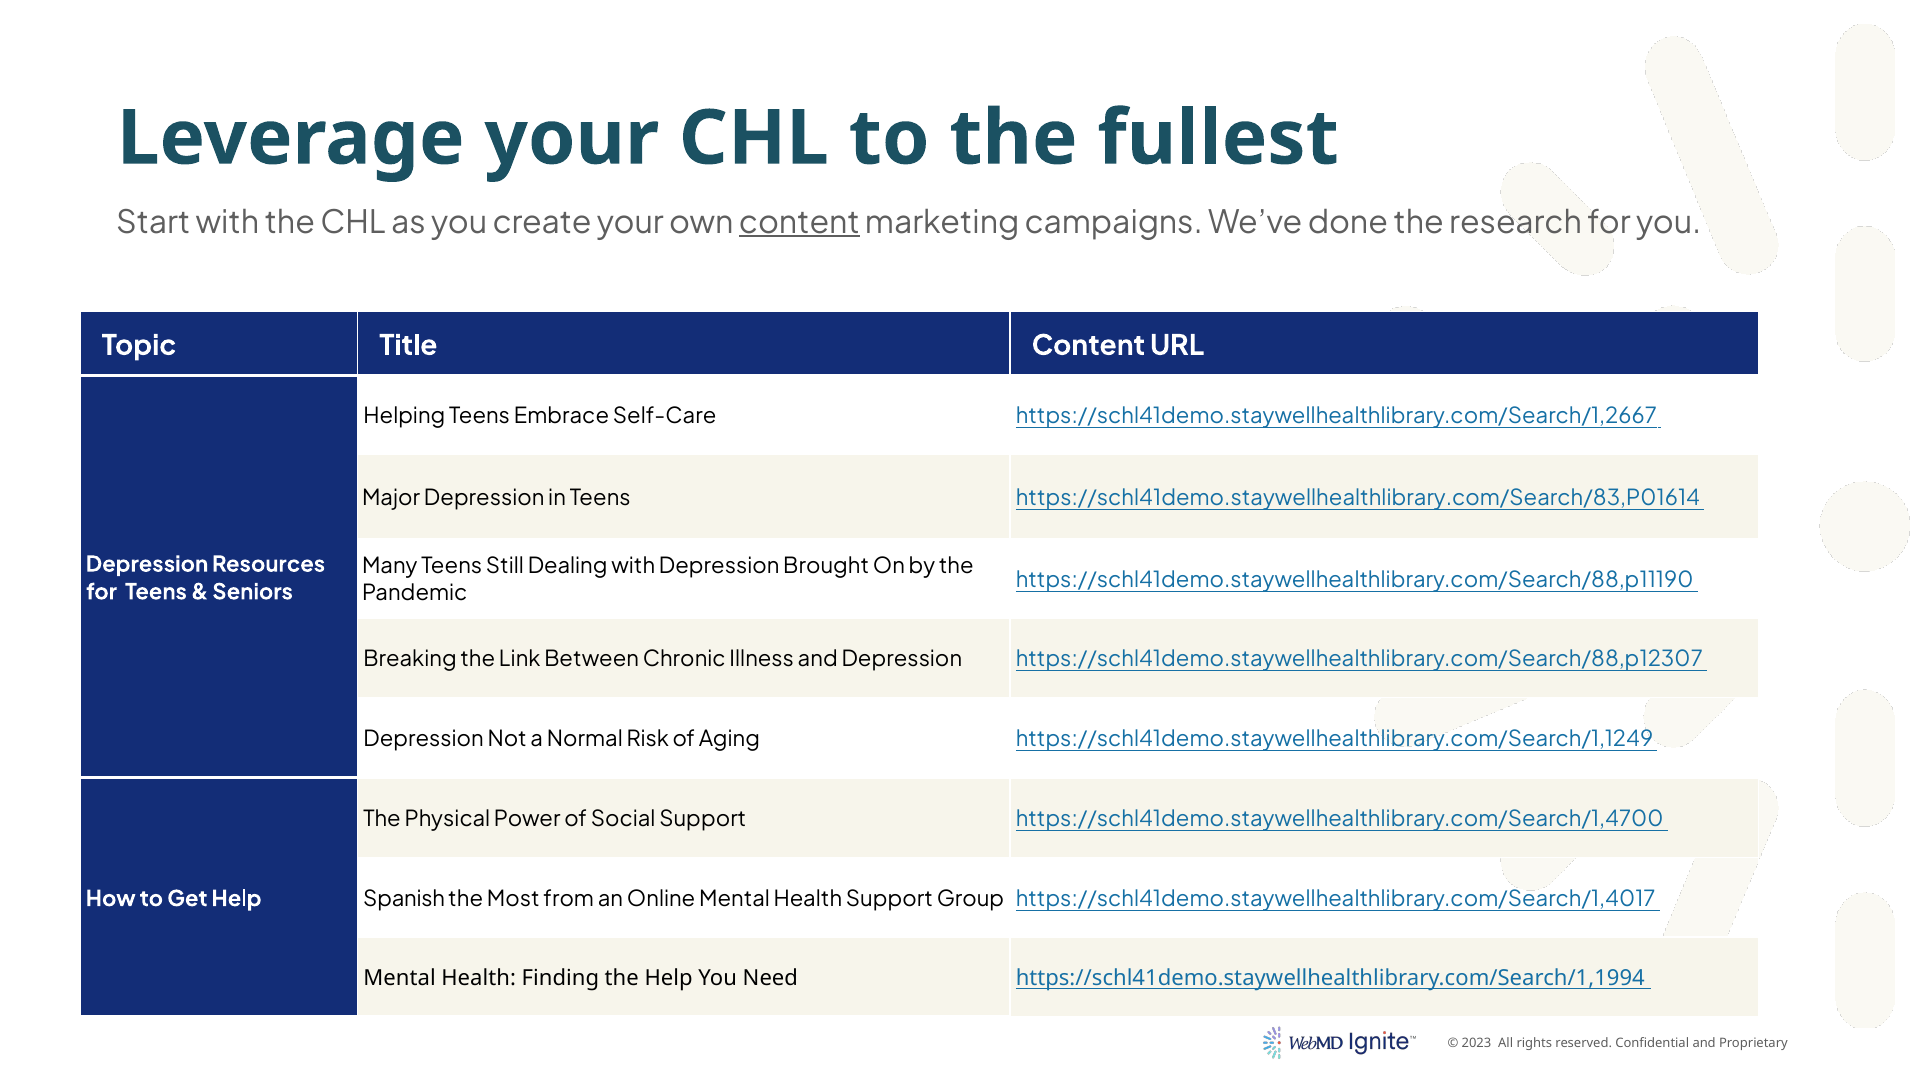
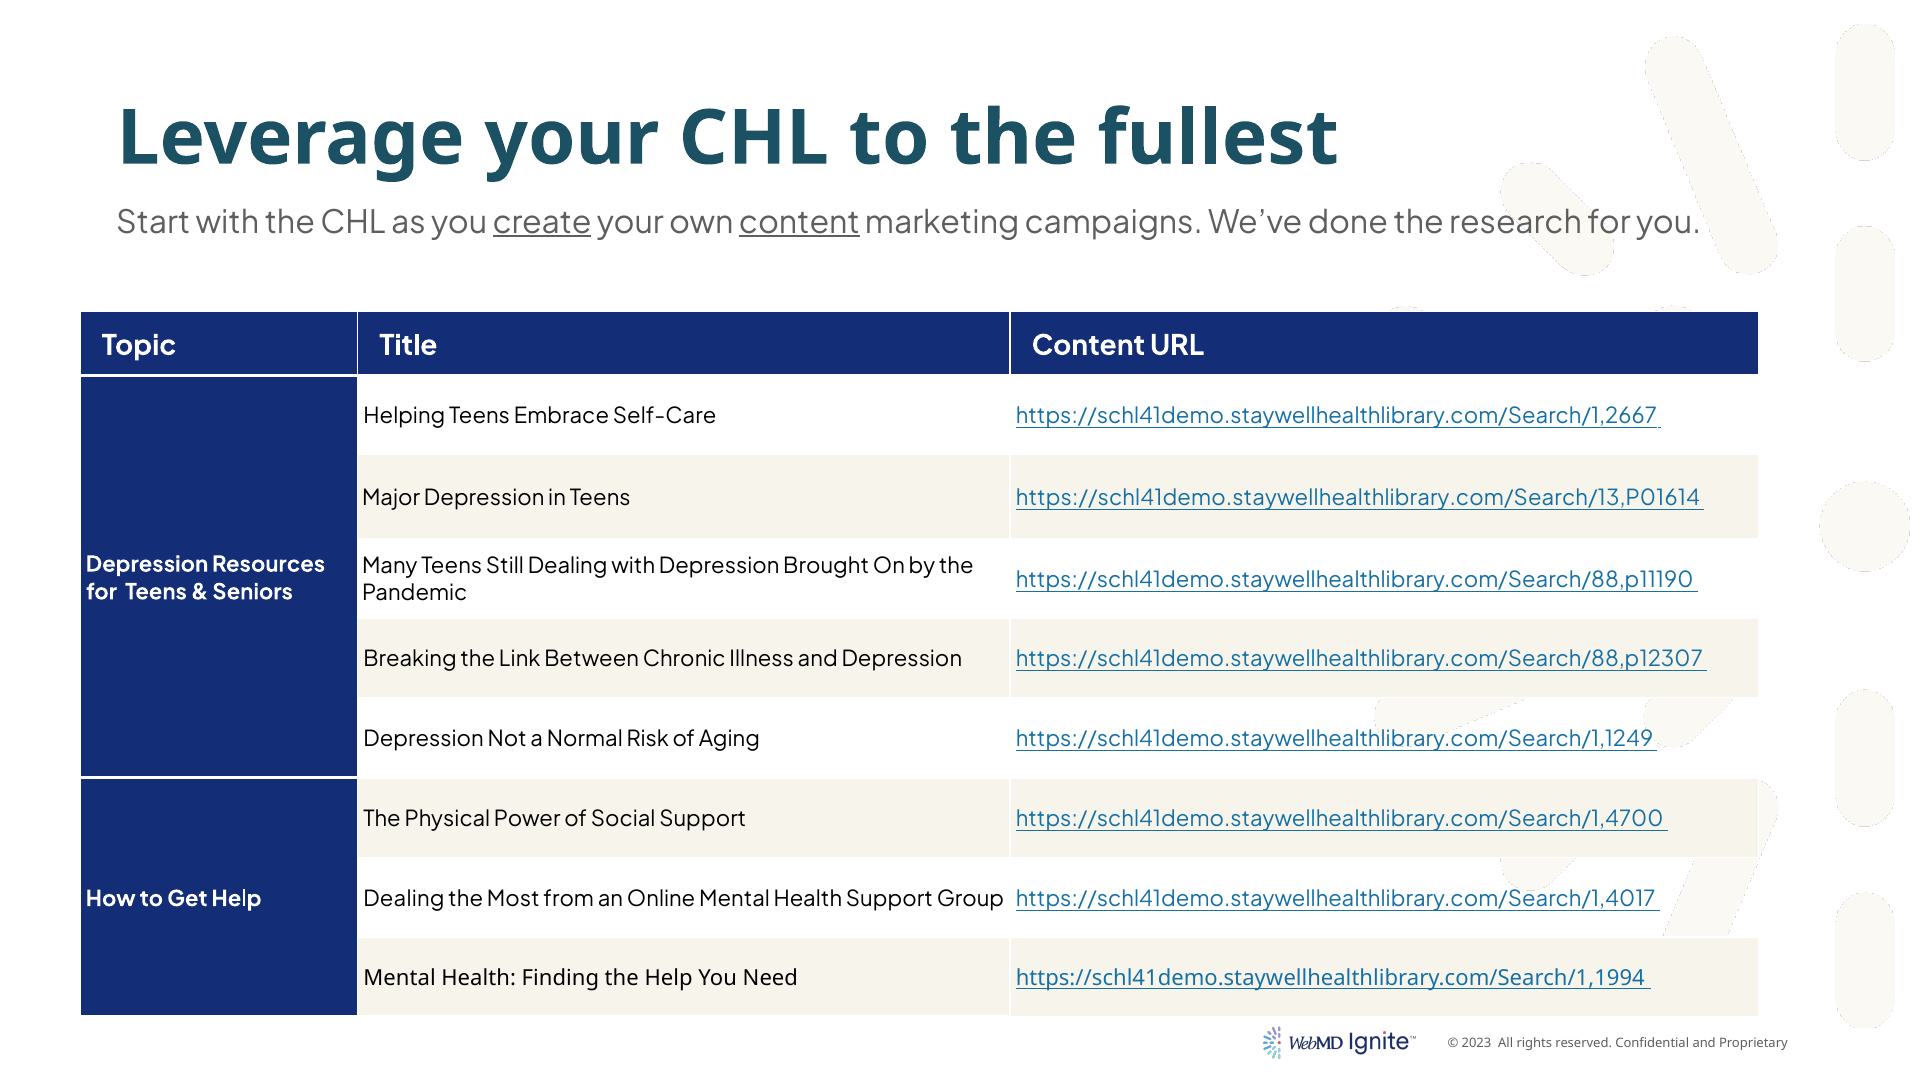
create underline: none -> present
https://schl41demo.staywellhealthlibrary.com/Search/83,P01614: https://schl41demo.staywellhealthlibrary.com/Search/83,P01614 -> https://schl41demo.staywellhealthlibrary.com/Search/13,P01614
Spanish at (404, 899): Spanish -> Dealing
